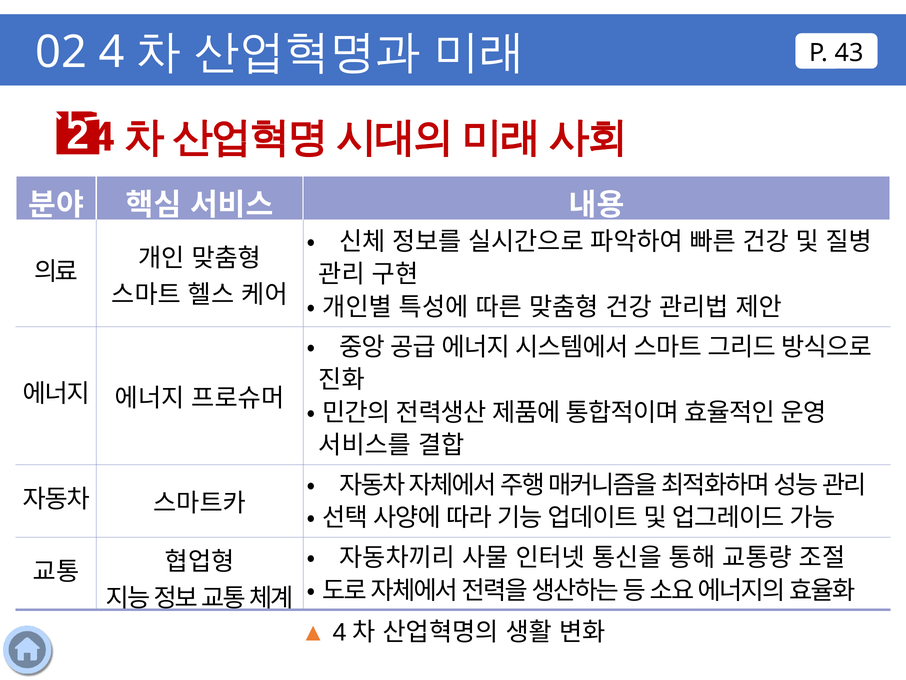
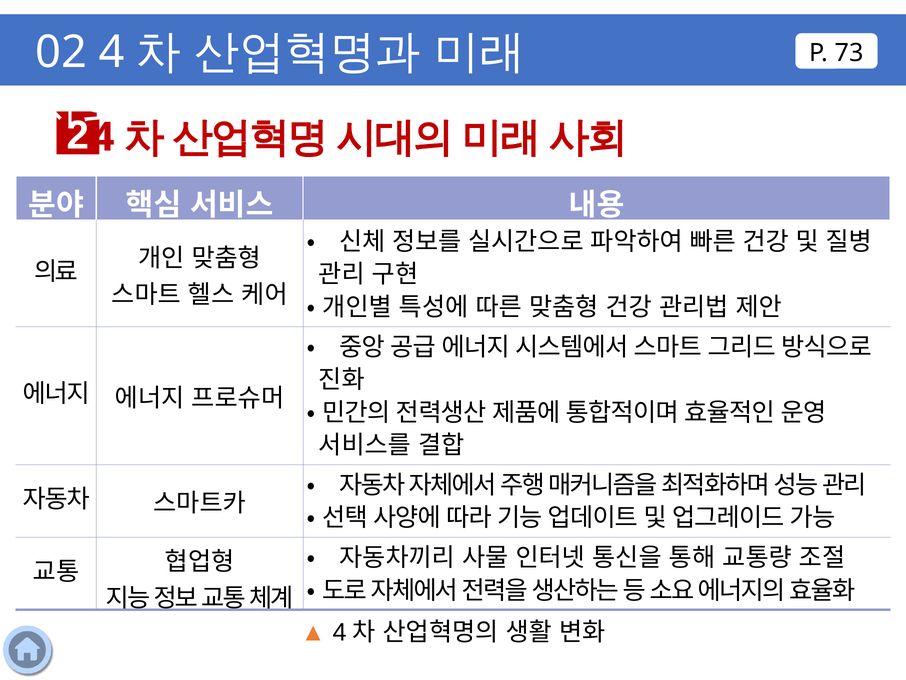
43: 43 -> 73
